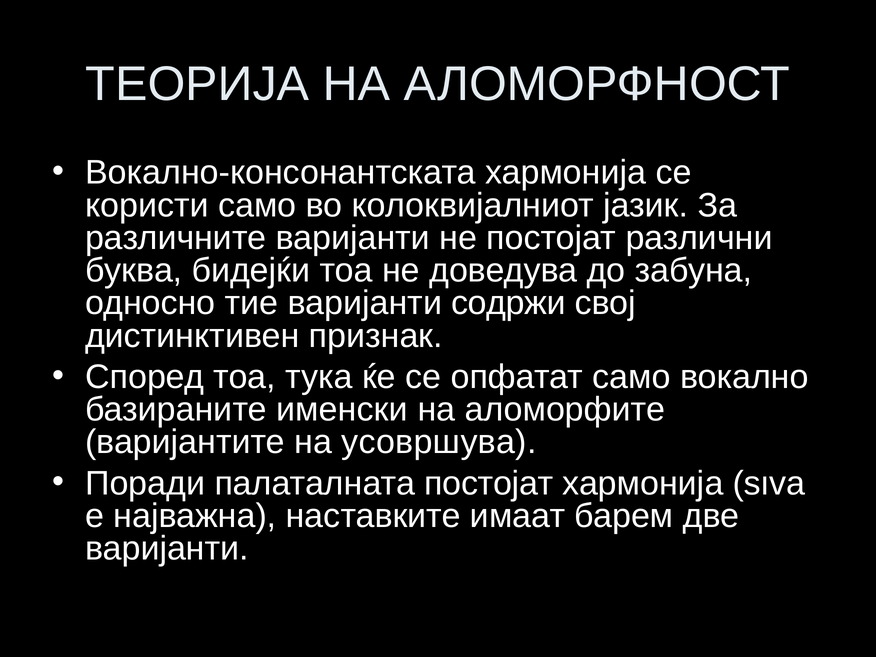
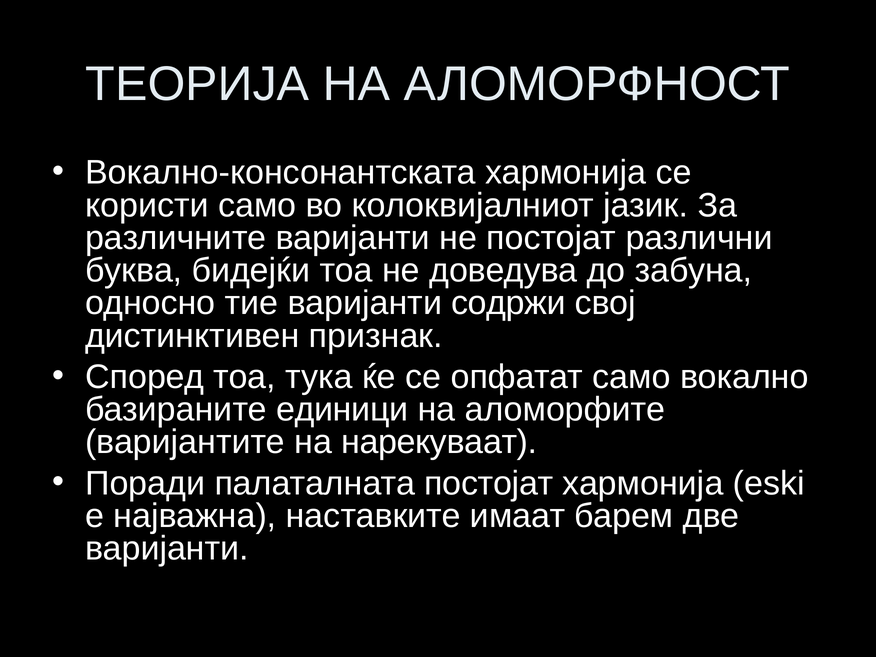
именски: именски -> единици
усовршува: усовршува -> нарекуваат
sıva: sıva -> eski
